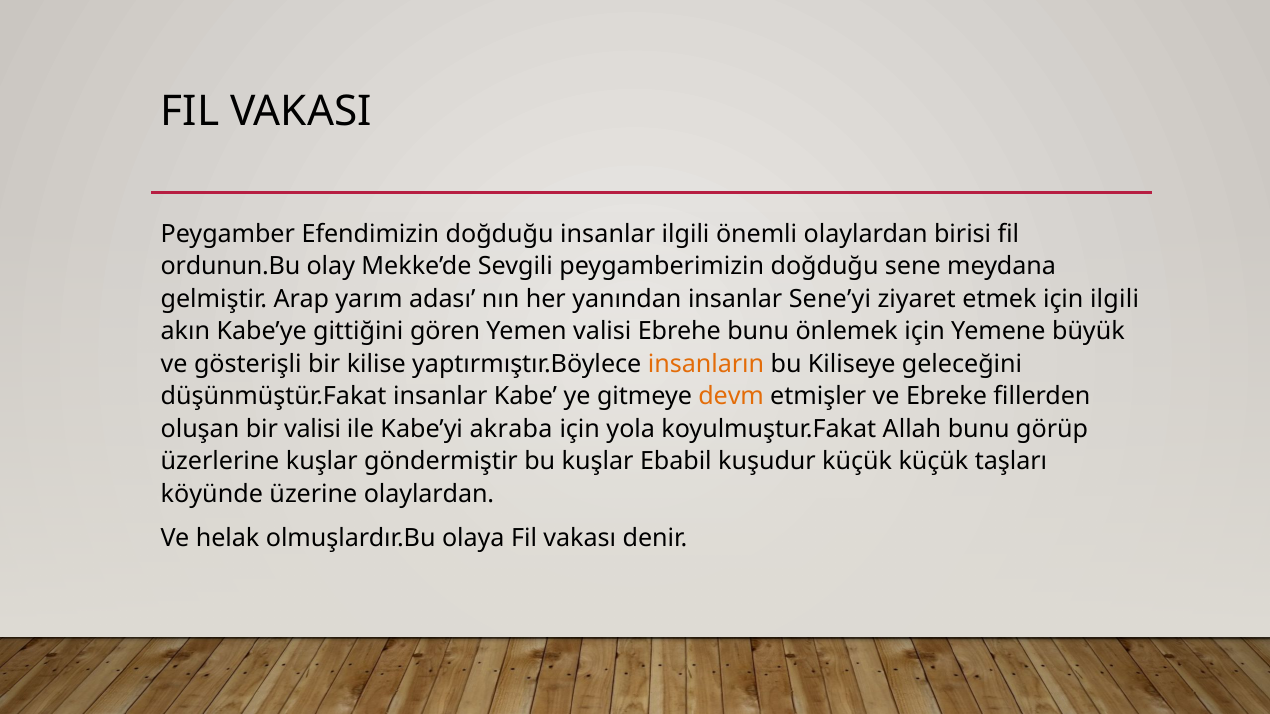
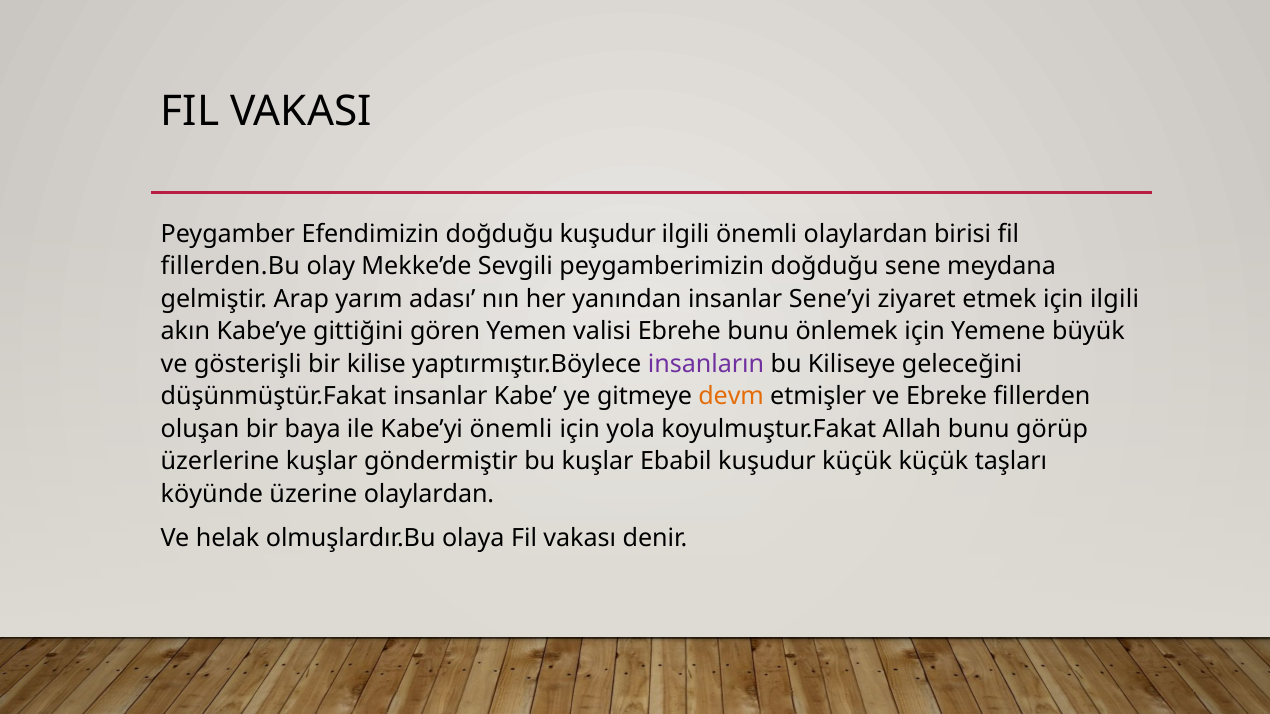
doğduğu insanlar: insanlar -> kuşudur
ordunun.Bu: ordunun.Bu -> fillerden.Bu
insanların colour: orange -> purple
bir valisi: valisi -> baya
Kabe’yi akraba: akraba -> önemli
